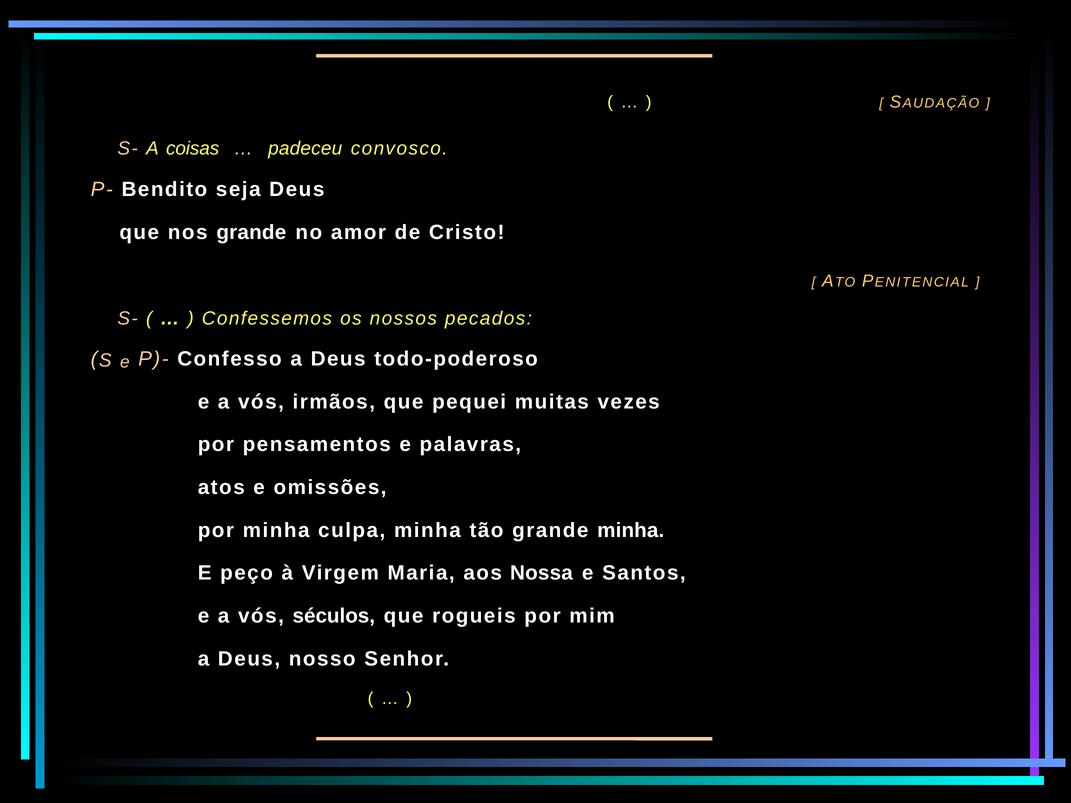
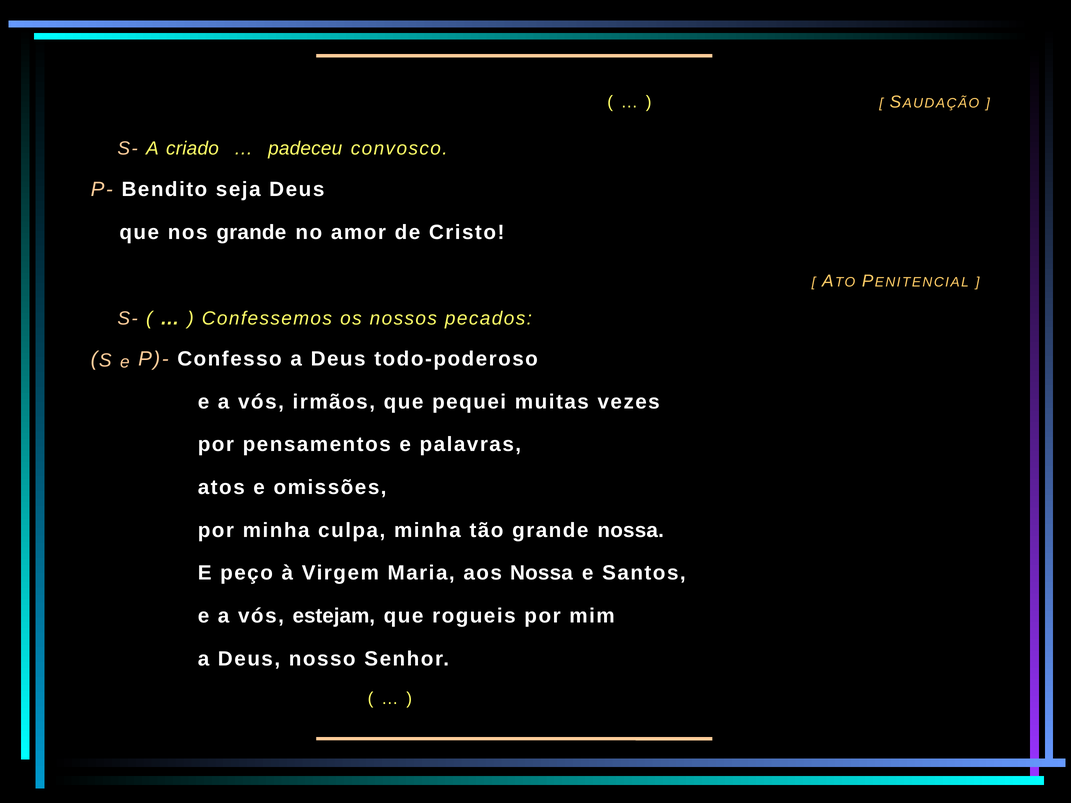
coisas: coisas -> criado
grande minha: minha -> nossa
séculos: séculos -> estejam
